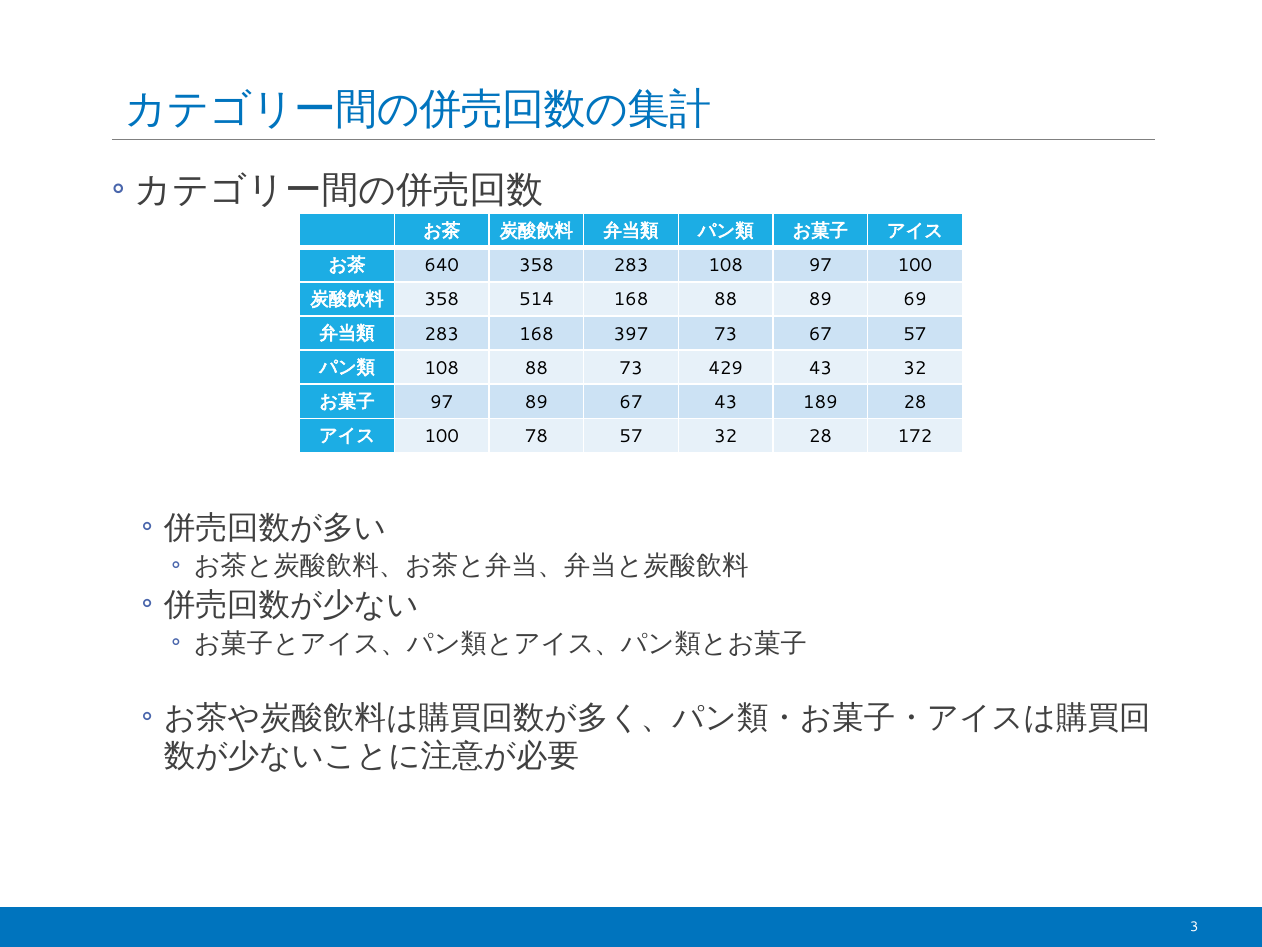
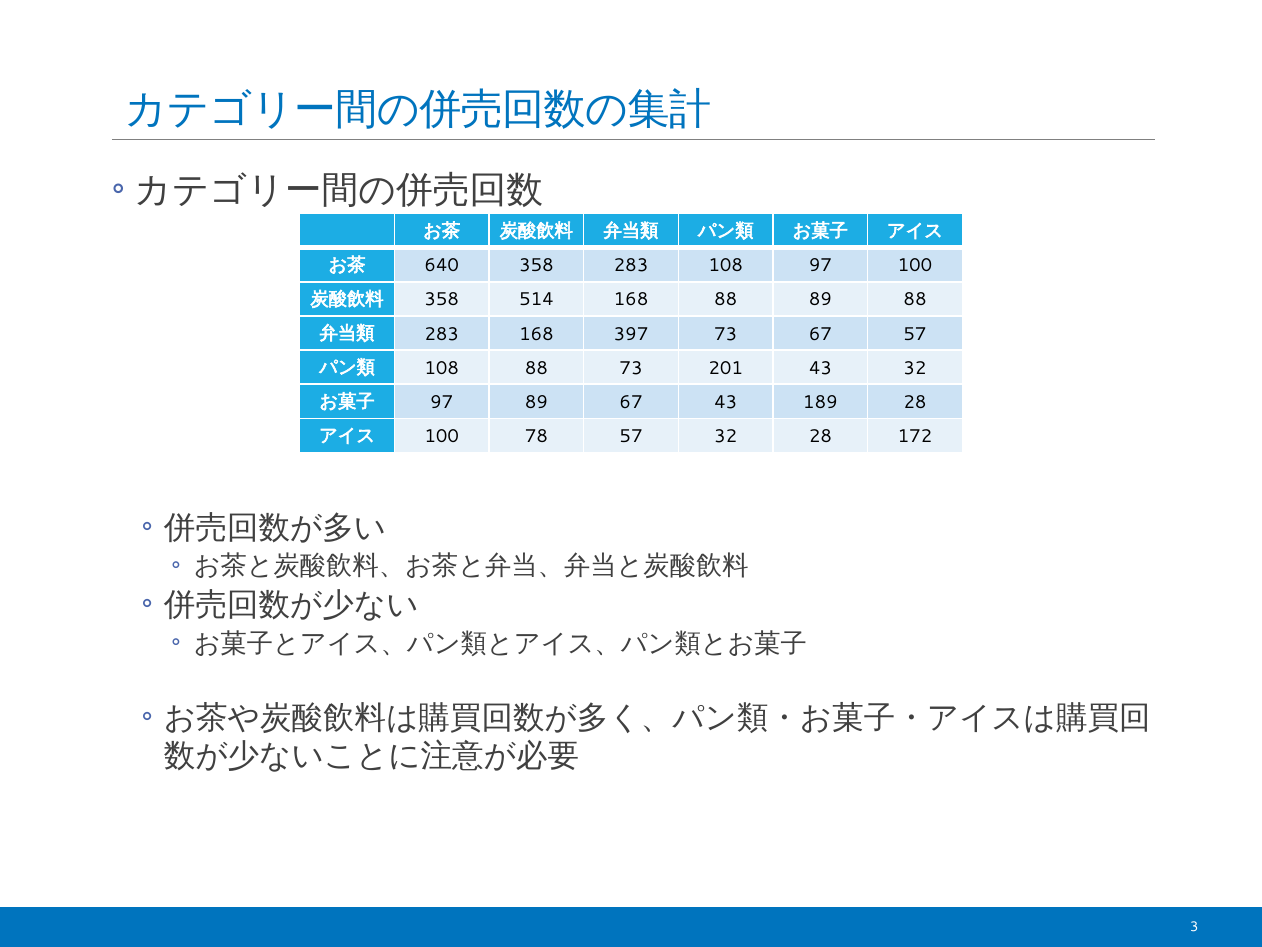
89 69: 69 -> 88
429: 429 -> 201
